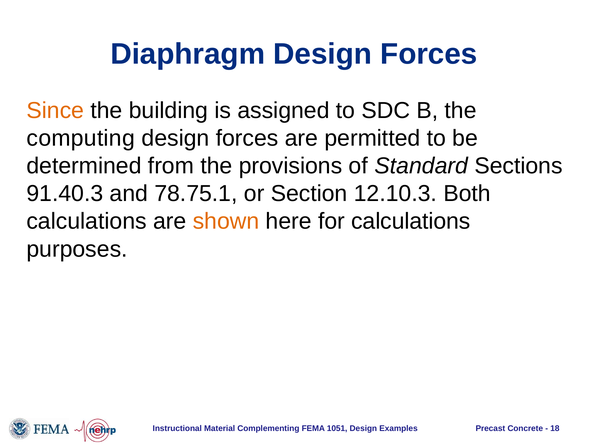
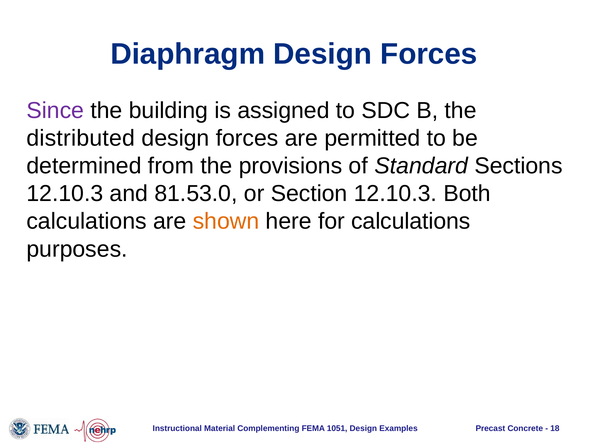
Since colour: orange -> purple
computing: computing -> distributed
91.40.3 at (65, 194): 91.40.3 -> 12.10.3
78.75.1: 78.75.1 -> 81.53.0
